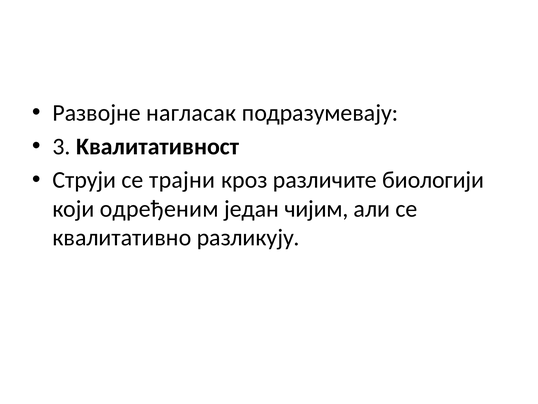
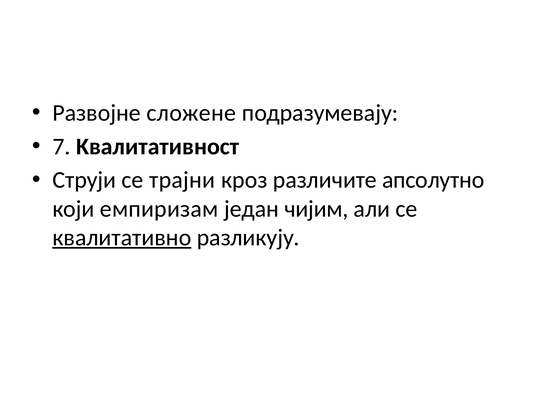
нагласак: нагласак -> сложене
3: 3 -> 7
биологији: биологији -> апсолутно
одређеним: одређеним -> емпиризам
квалитативно underline: none -> present
